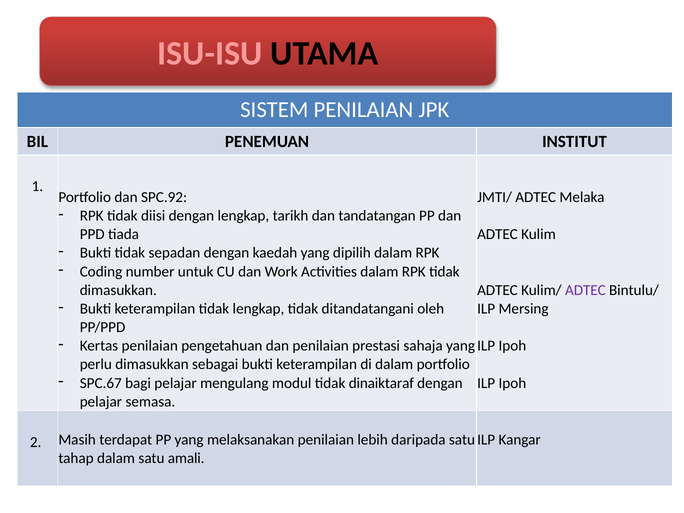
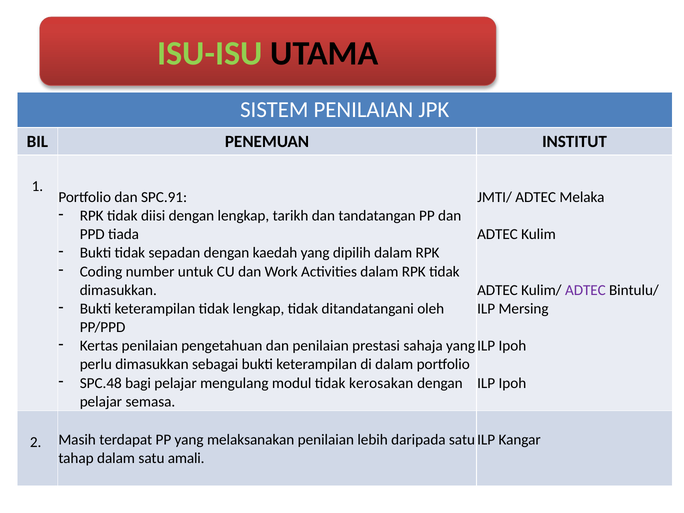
ISU-ISU colour: pink -> light green
SPC.92: SPC.92 -> SPC.91
SPC.67: SPC.67 -> SPC.48
dinaiktaraf: dinaiktaraf -> kerosakan
